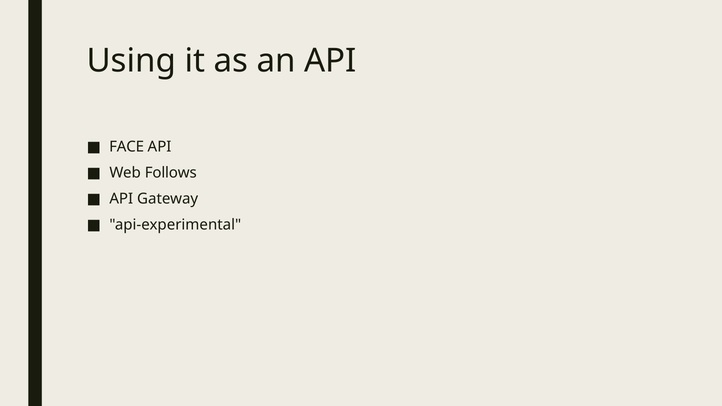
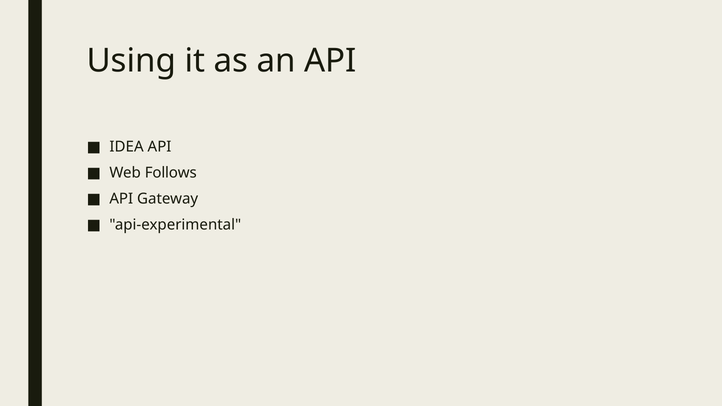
FACE: FACE -> IDEA
